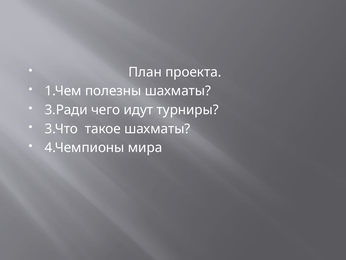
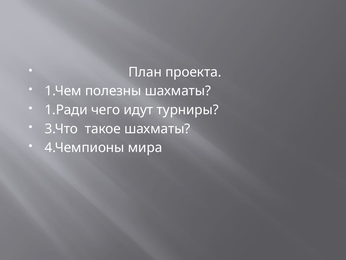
3.Ради: 3.Ради -> 1.Ради
